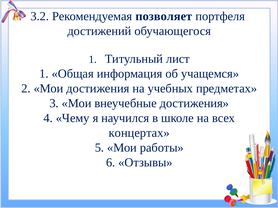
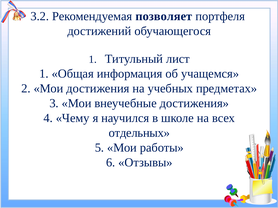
концертах: концертах -> отдельных
